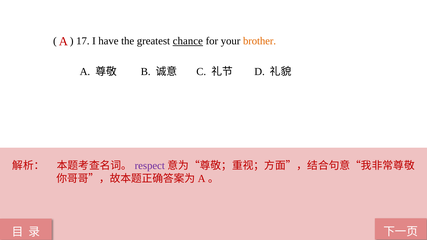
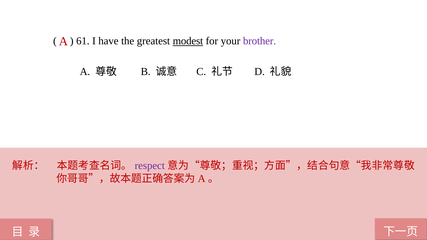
17: 17 -> 61
chance: chance -> modest
brother colour: orange -> purple
